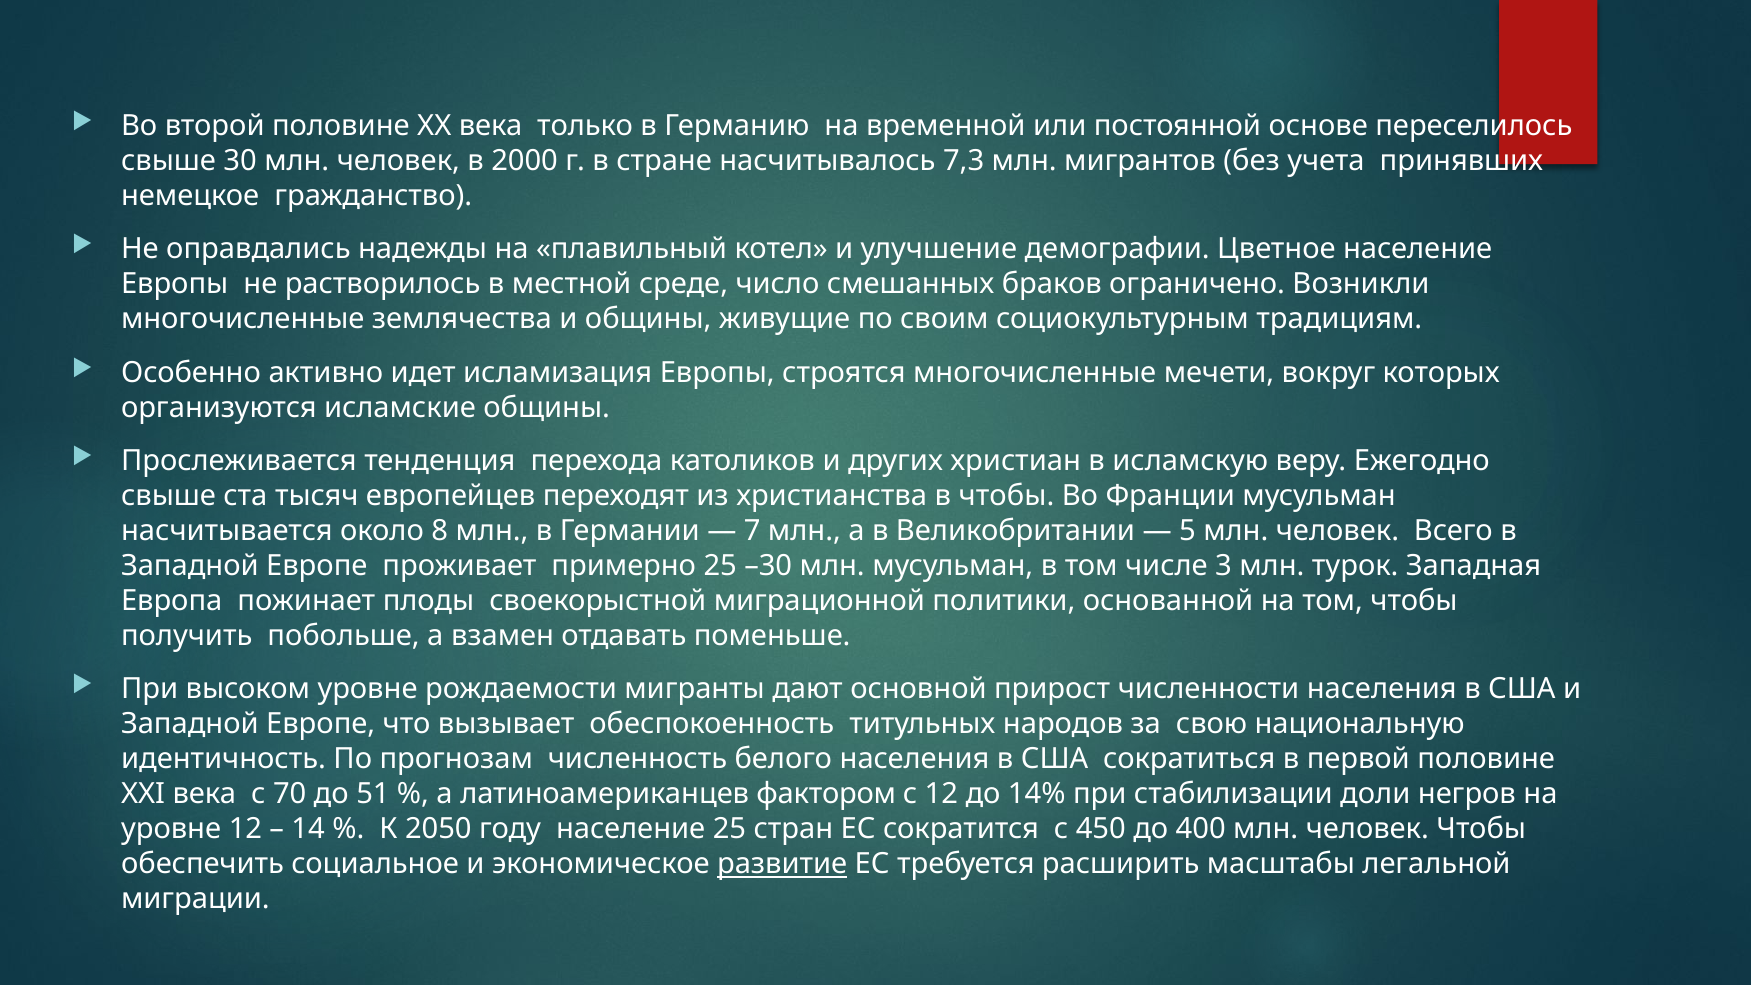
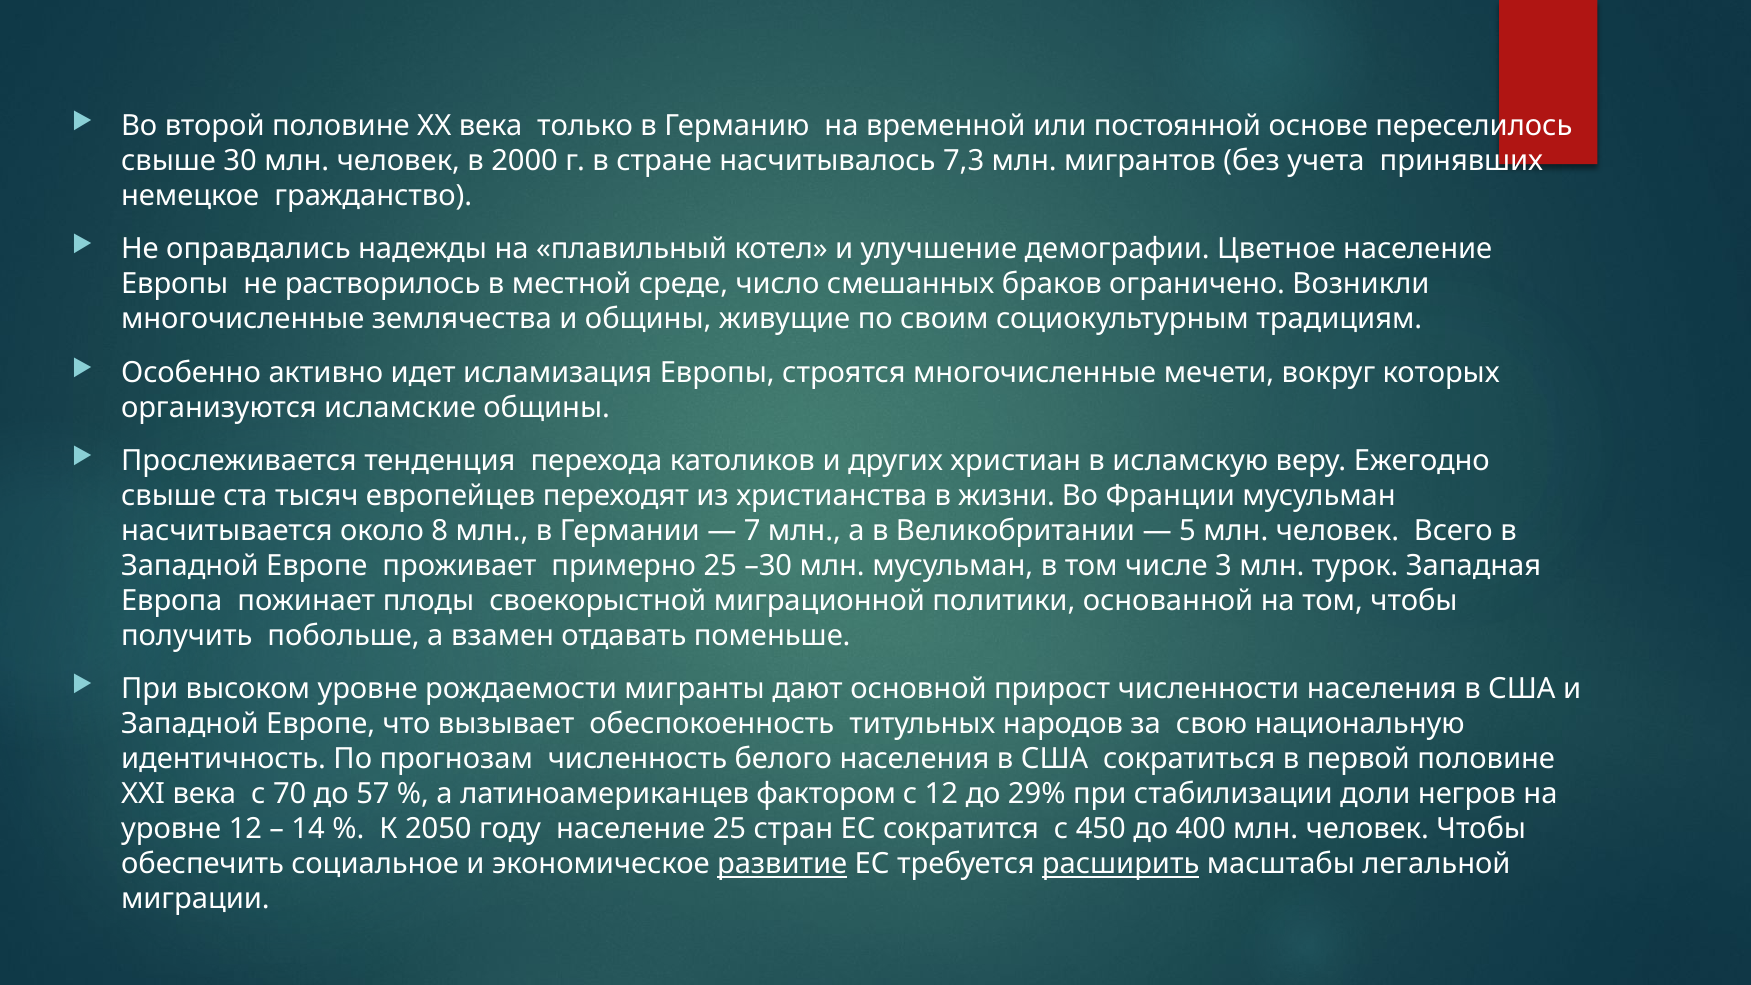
в чтобы: чтобы -> жизни
51: 51 -> 57
14%: 14% -> 29%
расширить underline: none -> present
